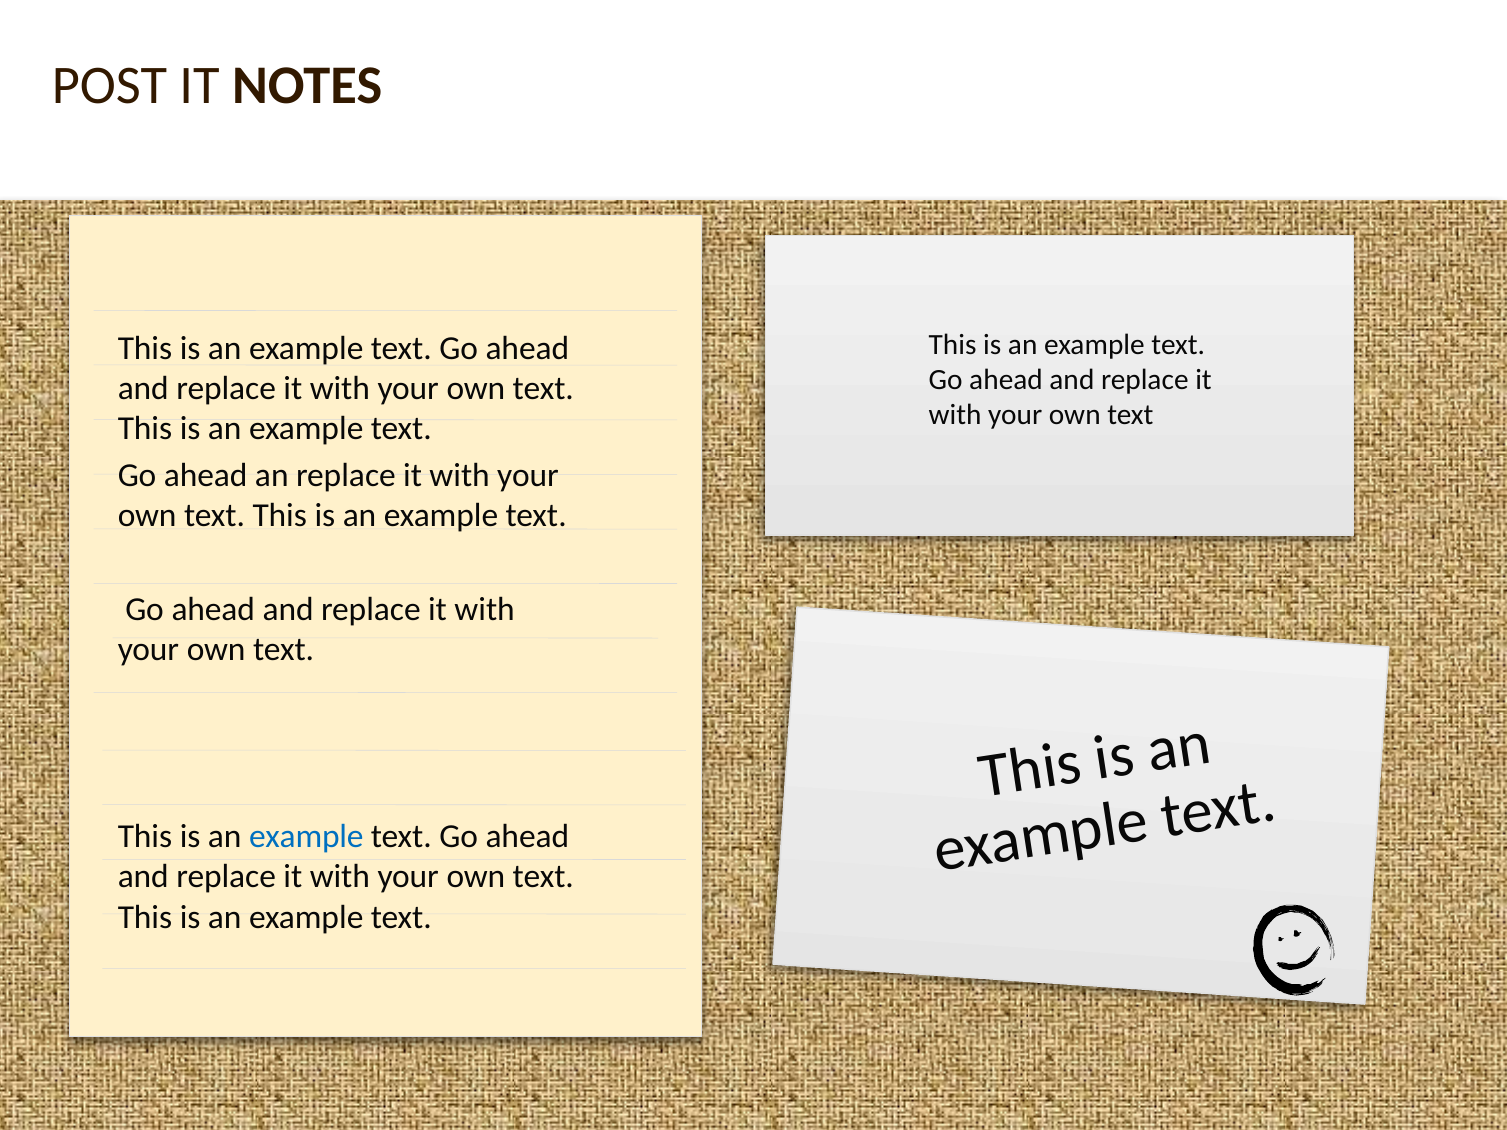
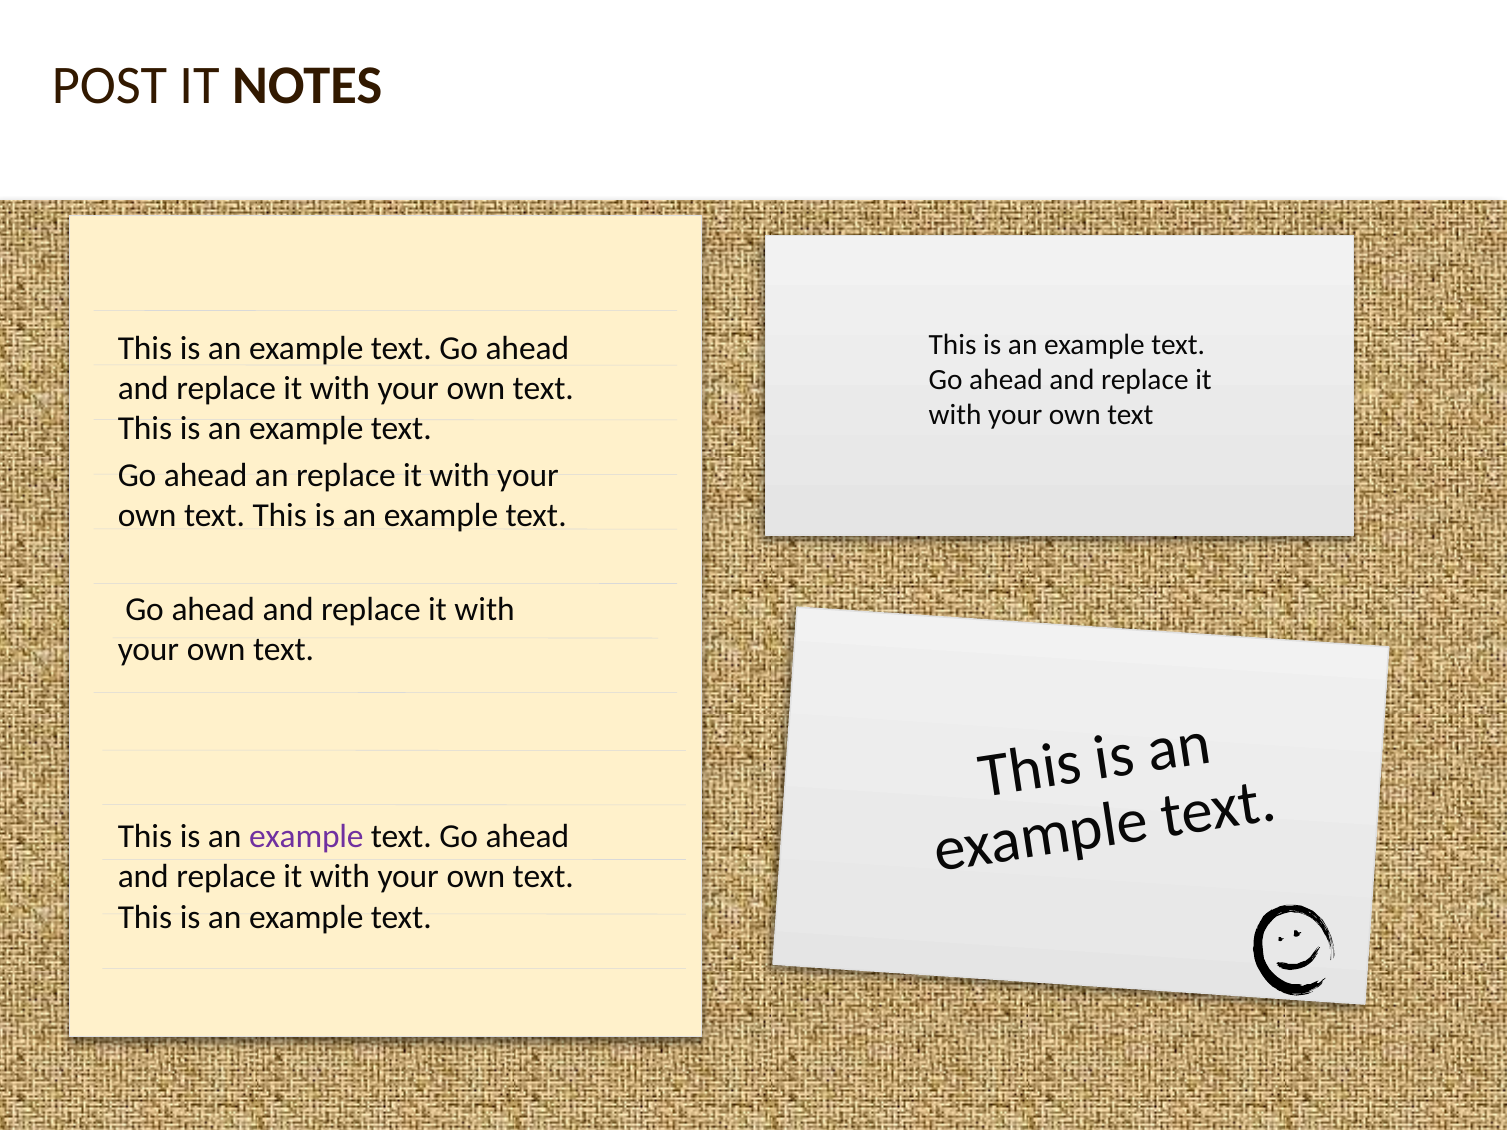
example at (306, 837) colour: blue -> purple
